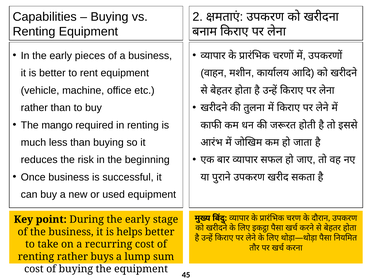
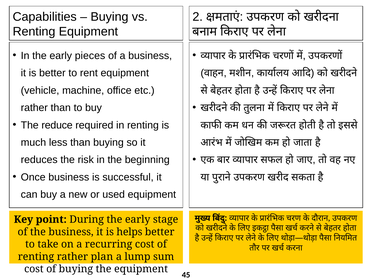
mango: mango -> reduce
buys: buys -> plan
